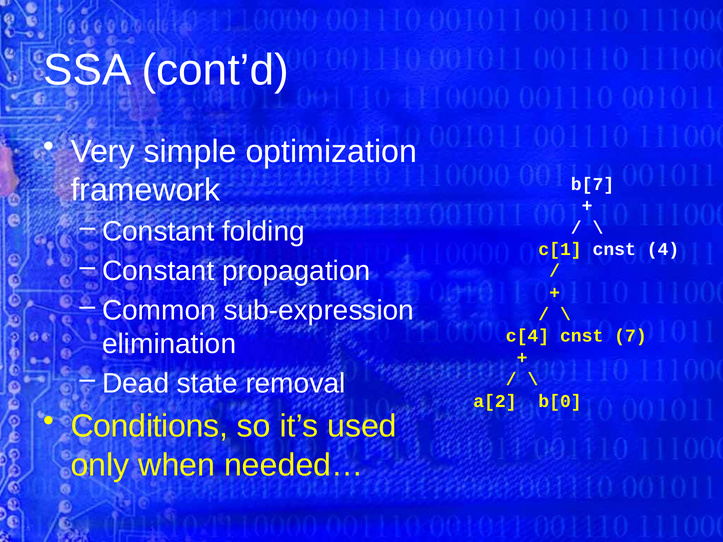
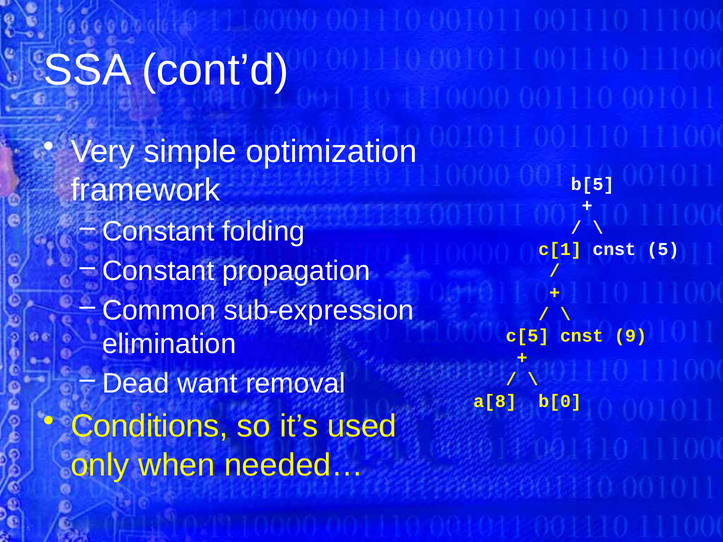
b[7: b[7 -> b[5
4: 4 -> 5
c[4: c[4 -> c[5
7: 7 -> 9
state: state -> want
a[2: a[2 -> a[8
